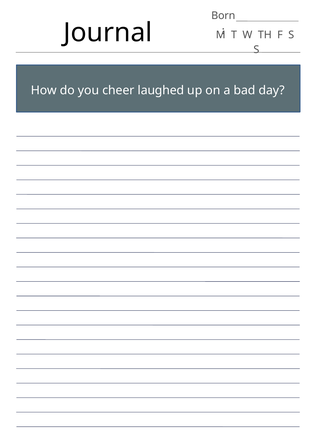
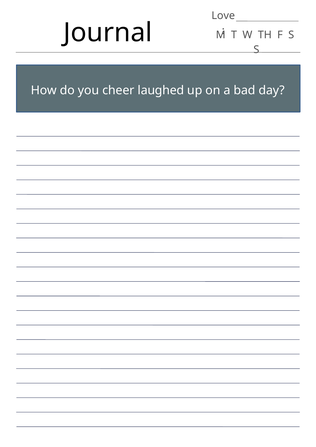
Born: Born -> Love
